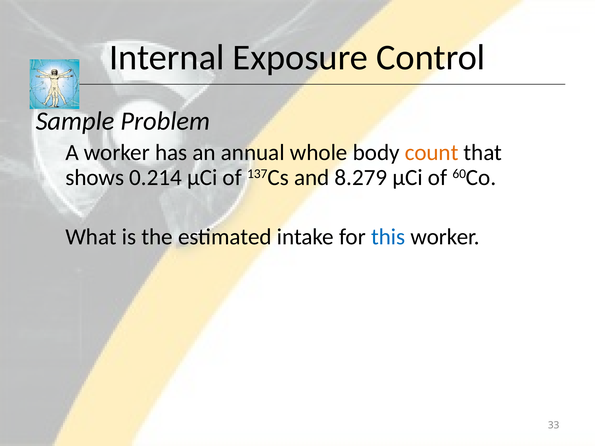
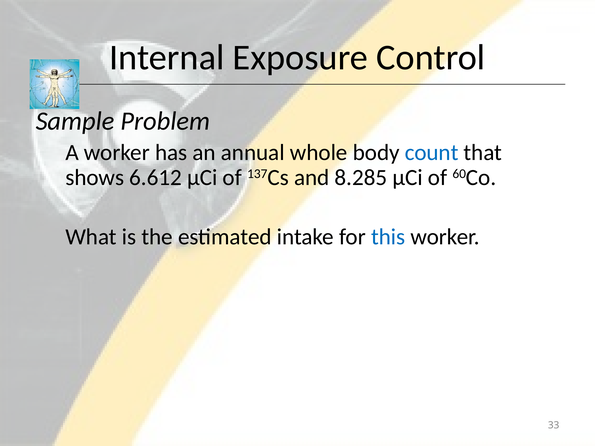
count colour: orange -> blue
0.214: 0.214 -> 6.612
8.279: 8.279 -> 8.285
